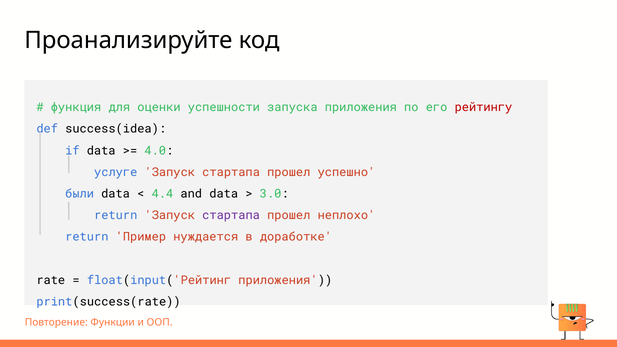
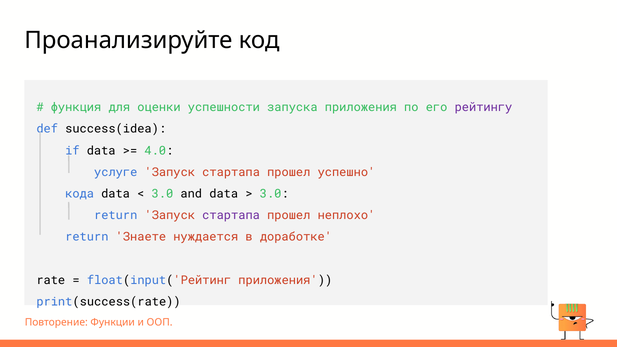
рейтингу colour: red -> purple
были: были -> кода
4.4 at (162, 194): 4.4 -> 3.0
Пример: Пример -> Знаете
